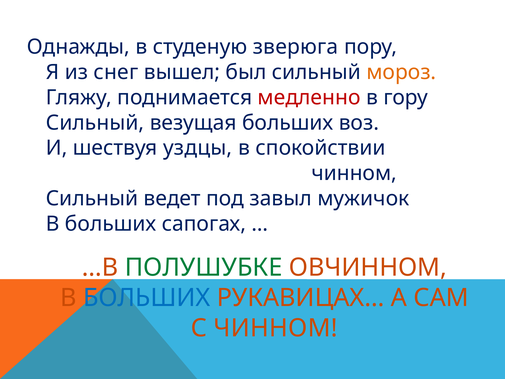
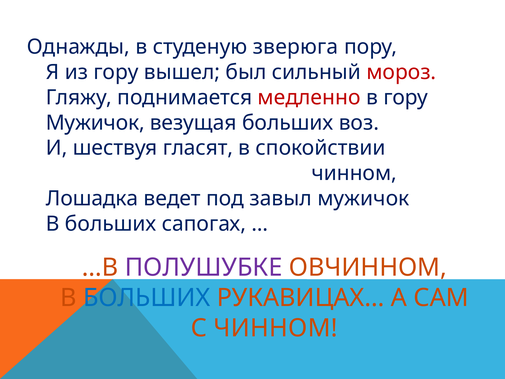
из снег: снег -> гору
мороз colour: orange -> red
Сильный at (95, 123): Сильный -> Мужичок
уздцы: уздцы -> гласят
Сильный at (92, 198): Сильный -> Лошадка
ПОЛУШУБКЕ colour: green -> purple
